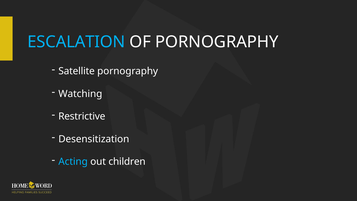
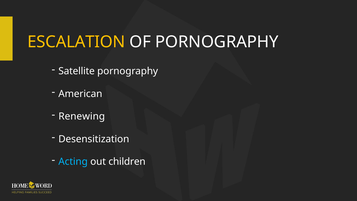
ESCALATION colour: light blue -> yellow
Watching: Watching -> American
Restrictive: Restrictive -> Renewing
